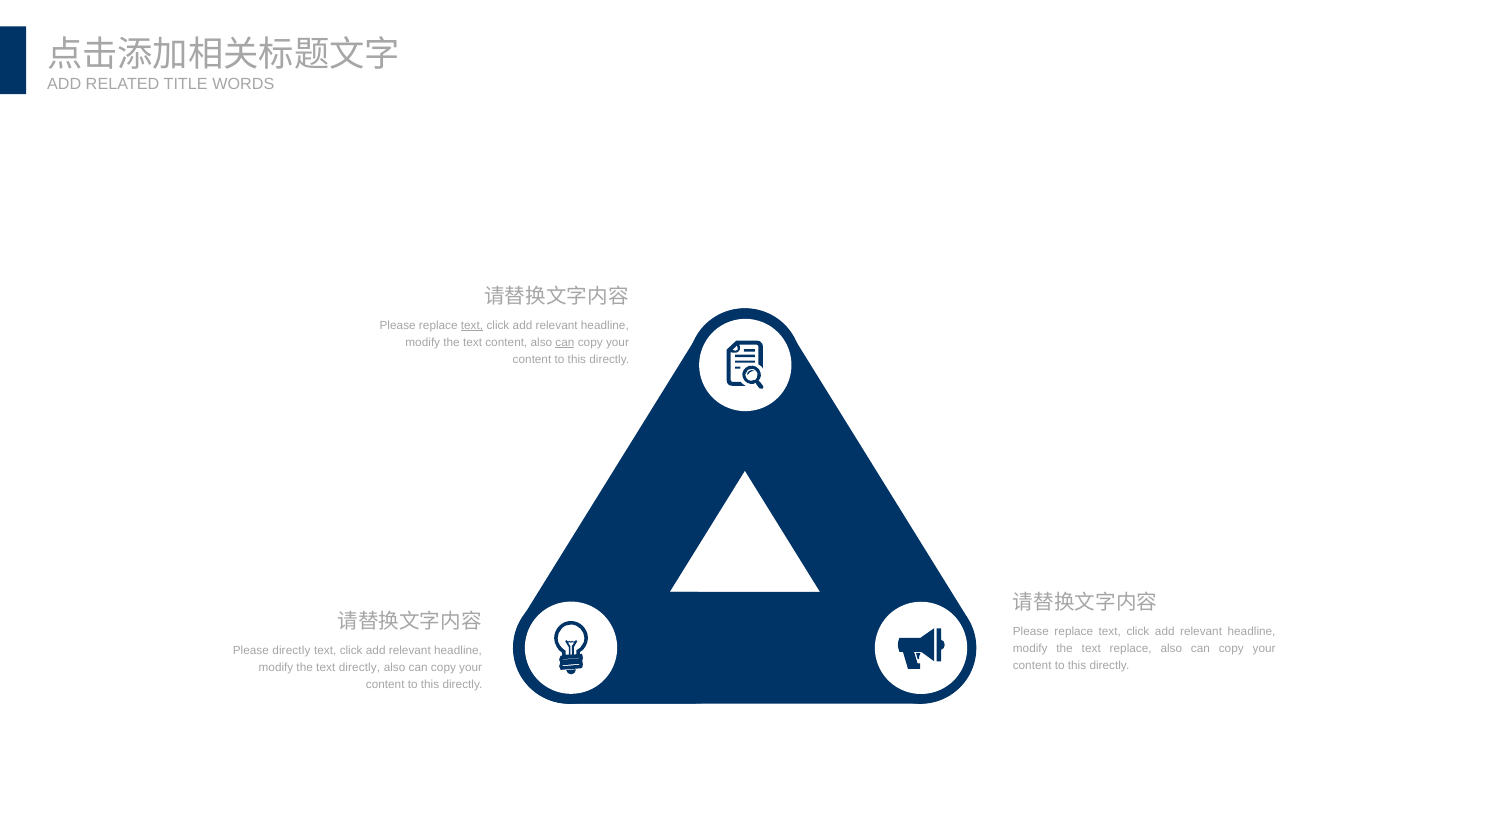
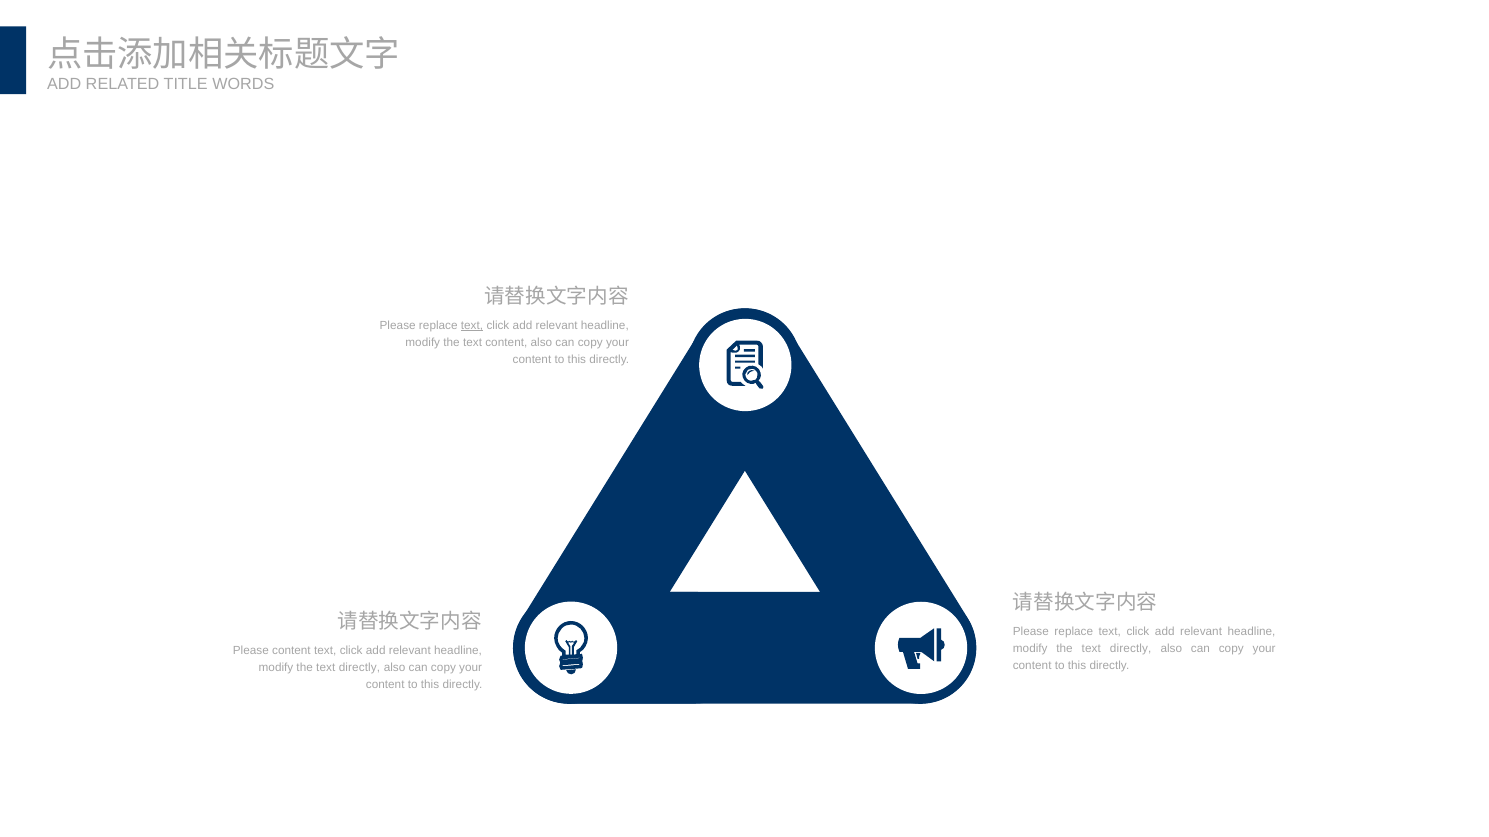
can at (565, 343) underline: present -> none
replace at (1131, 649): replace -> directly
Please directly: directly -> content
